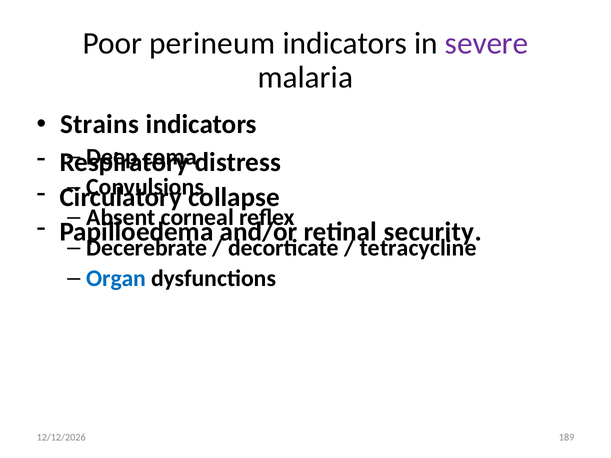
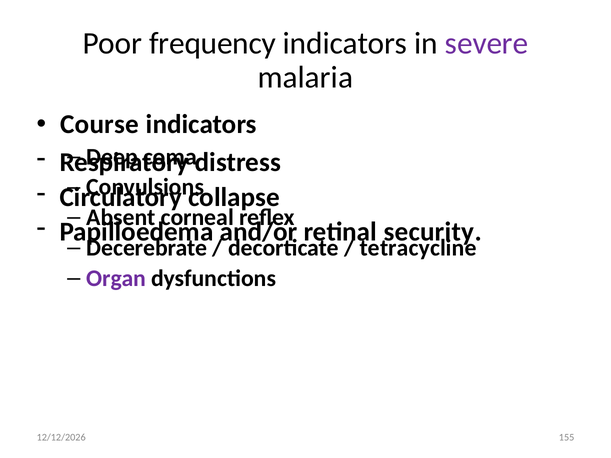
perineum: perineum -> frequency
Strains: Strains -> Course
Organ colour: blue -> purple
189: 189 -> 155
